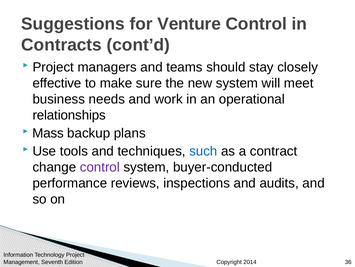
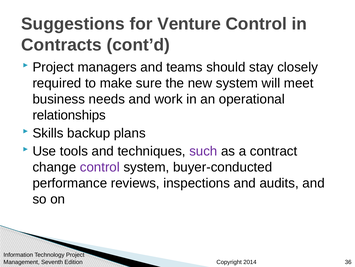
effective: effective -> required
Mass: Mass -> Skills
such colour: blue -> purple
